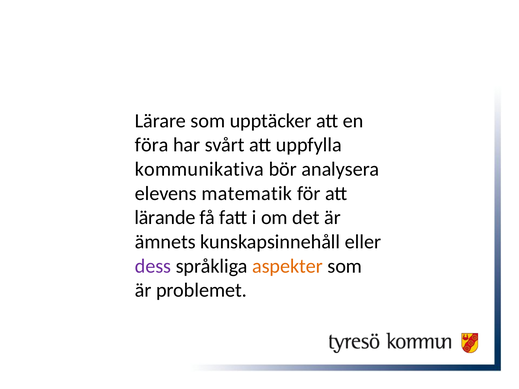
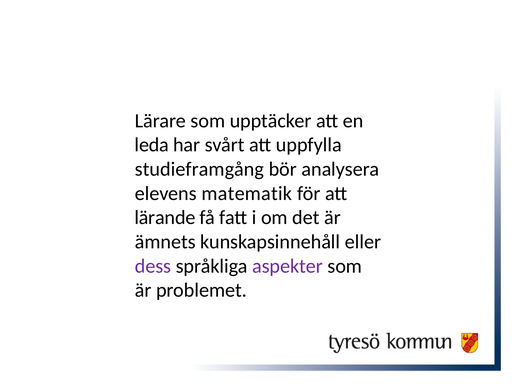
föra: föra -> leda
kommunikativa: kommunikativa -> studieframgång
aspekter colour: orange -> purple
